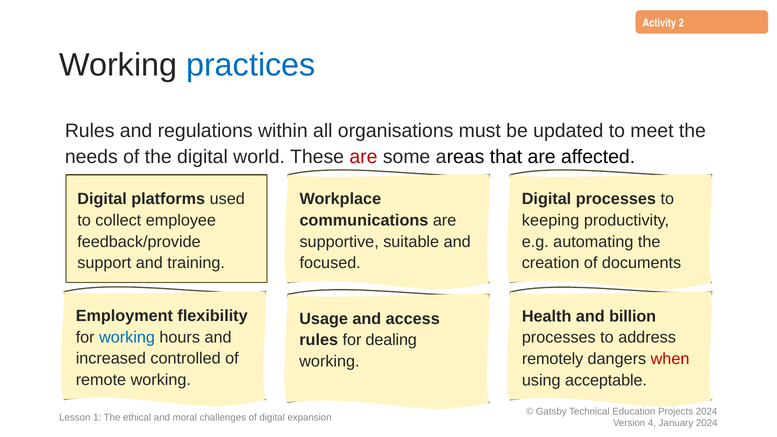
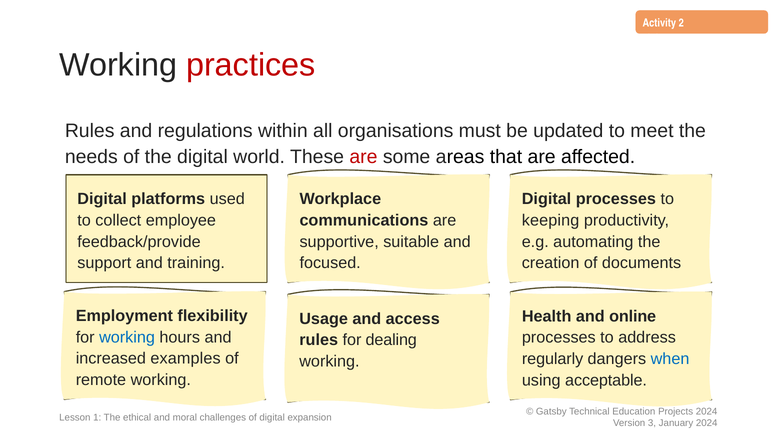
practices colour: blue -> red
billion: billion -> online
controlled: controlled -> examples
remotely: remotely -> regularly
when colour: red -> blue
4: 4 -> 3
